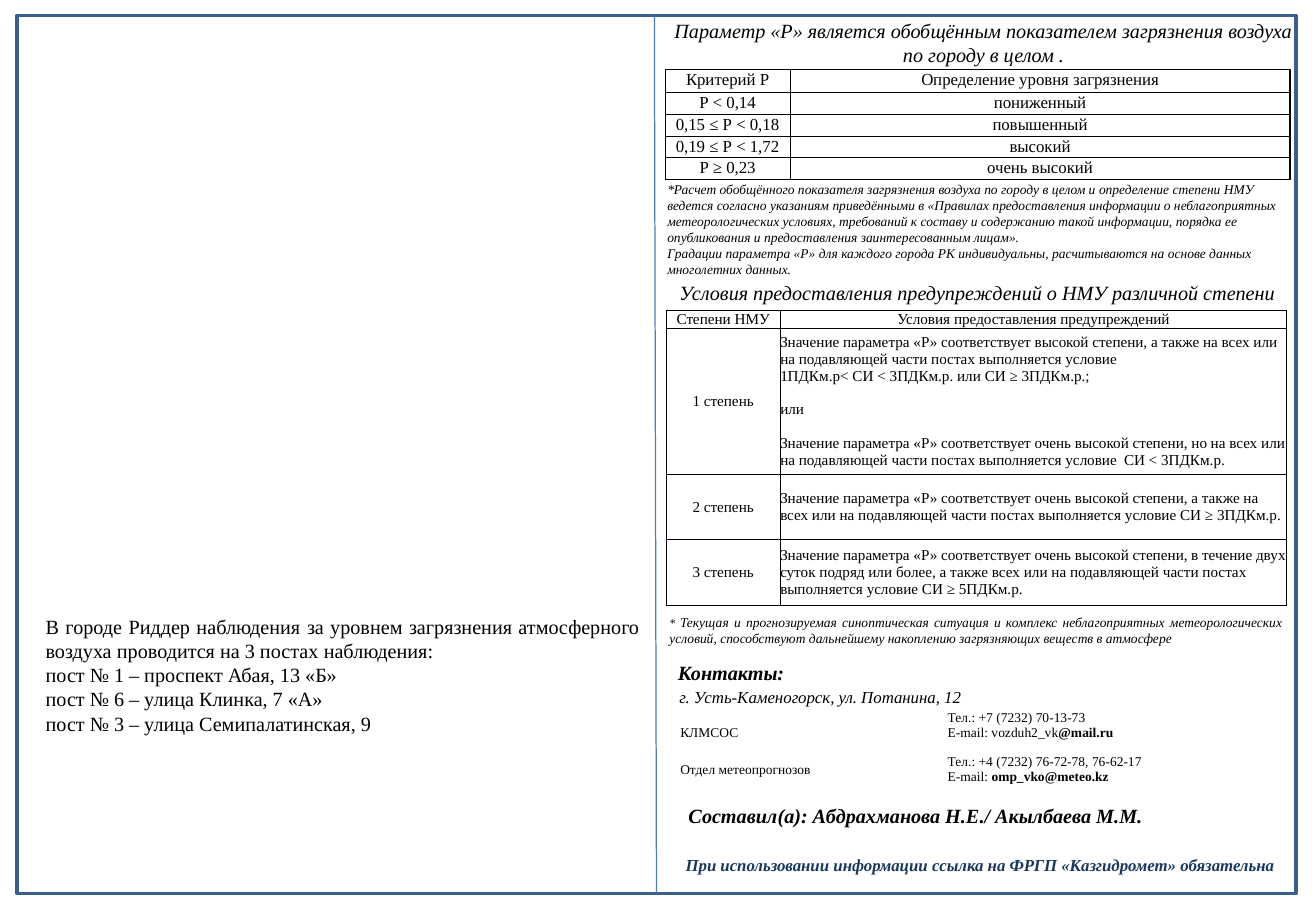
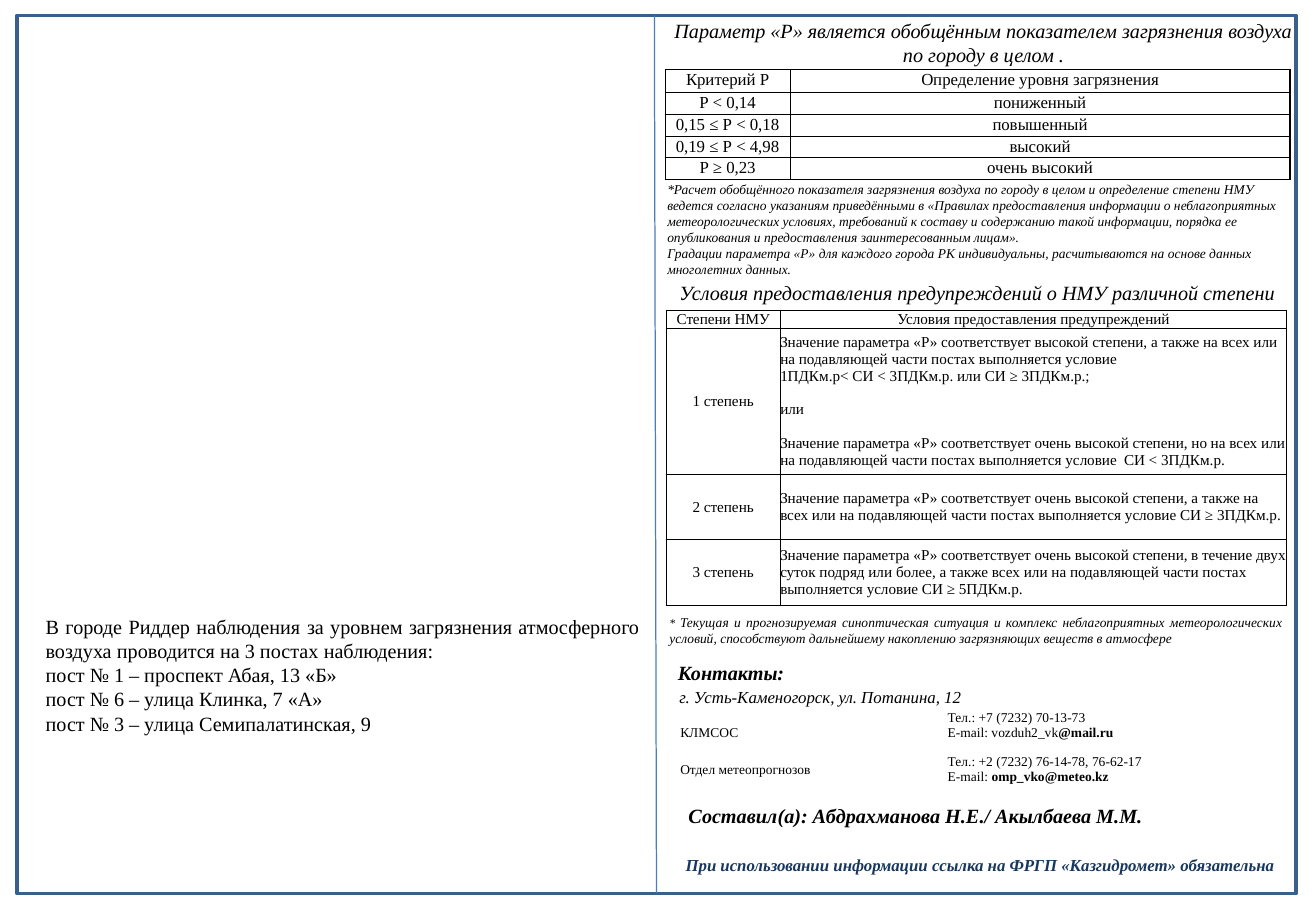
1,72: 1,72 -> 4,98
+4: +4 -> +2
76-72-78: 76-72-78 -> 76-14-78
